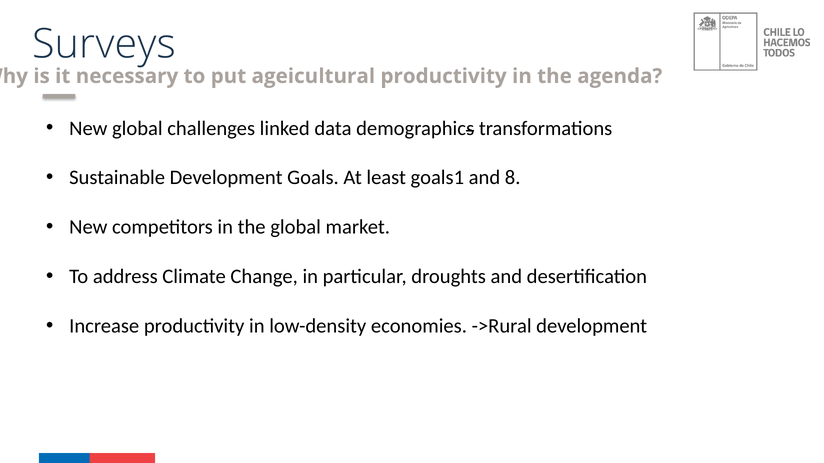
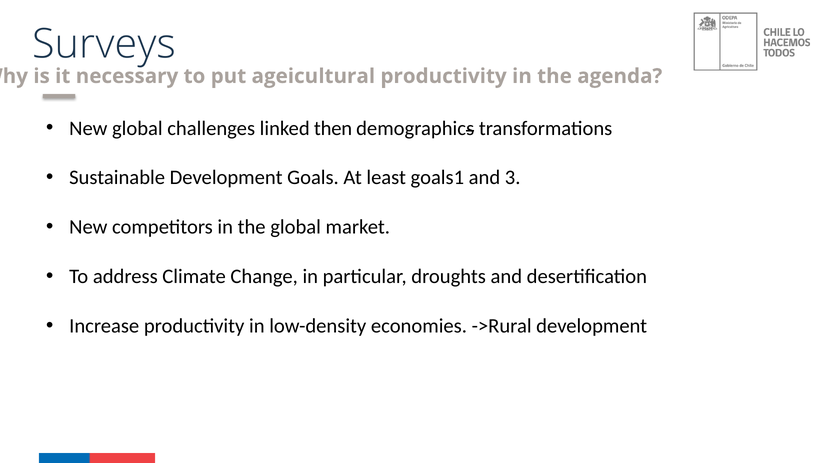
data: data -> then
8: 8 -> 3
